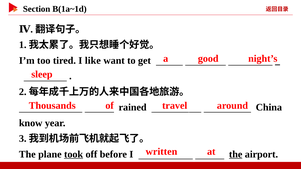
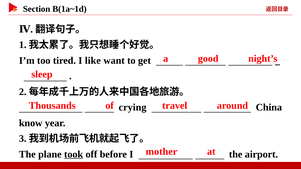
rained: rained -> crying
written: written -> mother
the at (236, 154) underline: present -> none
